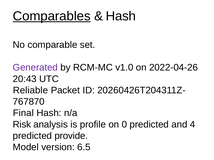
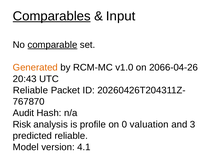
Hash at (121, 16): Hash -> Input
comparable underline: none -> present
Generated colour: purple -> orange
2022-04-26: 2022-04-26 -> 2066-04-26
Final: Final -> Audit
0 predicted: predicted -> valuation
4: 4 -> 3
predicted provide: provide -> reliable
6.5: 6.5 -> 4.1
